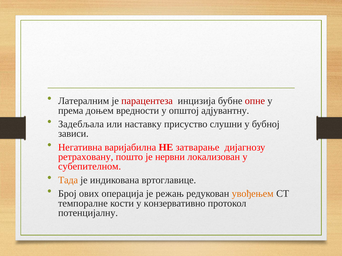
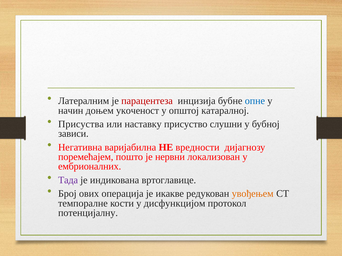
опне colour: red -> blue
према: према -> начин
вредности: вредности -> укоченост
адјувантну: адјувантну -> катаралној
Задебљала: Задебљала -> Присуства
затварање: затварање -> вредности
ретраховану: ретраховану -> поремећајем
субепителном: субепителном -> ембрионалних
Тада colour: orange -> purple
режањ: режањ -> икакве
конзервативно: конзервативно -> дисфункцијом
